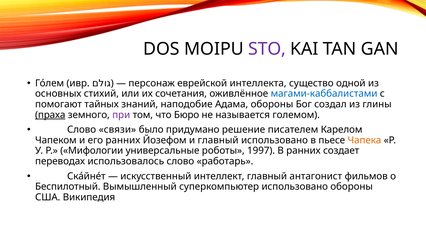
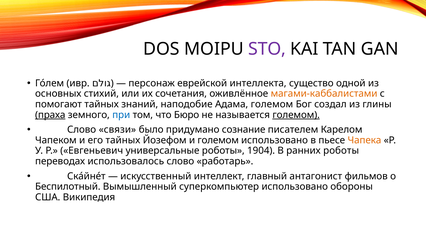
магами-каббалистами colour: blue -> orange
Адама обороны: обороны -> големом
при colour: purple -> blue
големом at (296, 115) underline: none -> present
решение: решение -> сознание
его ранних: ранних -> тайных
и главный: главный -> големом
Мифологии: Мифологии -> Евгеньевич
1997: 1997 -> 1904
ранних создает: создает -> роботы
